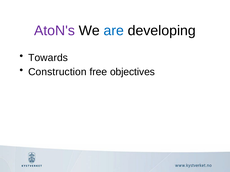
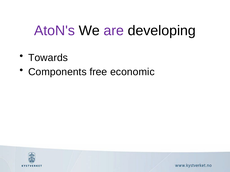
are colour: blue -> purple
Construction: Construction -> Components
objectives: objectives -> economic
